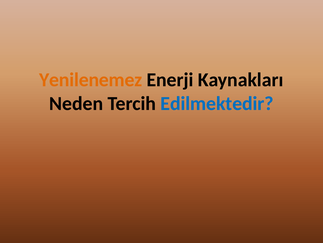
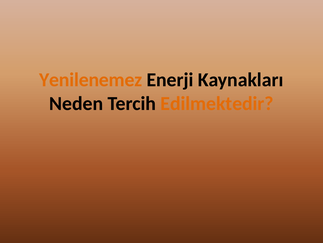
Edilmektedir colour: blue -> orange
